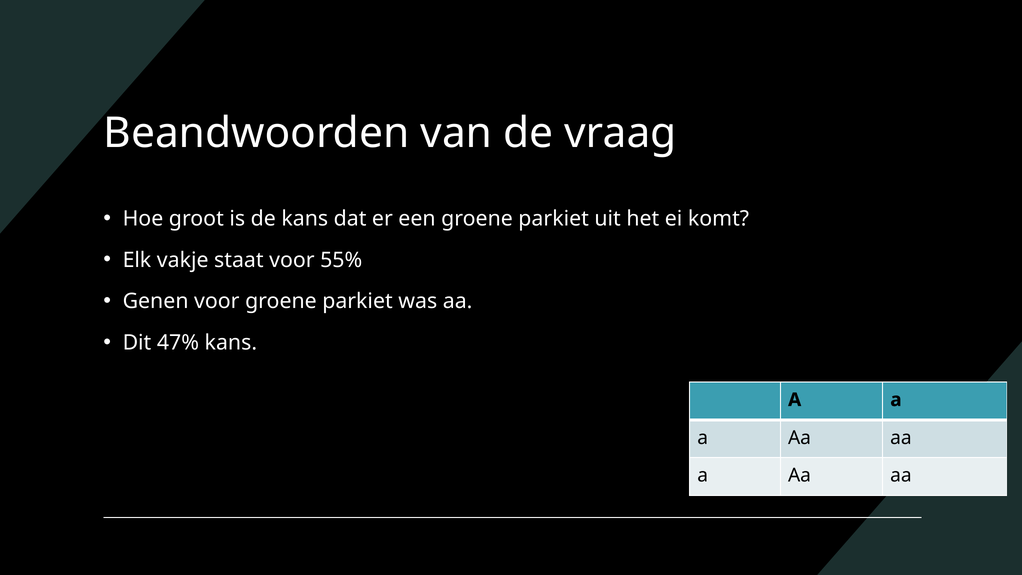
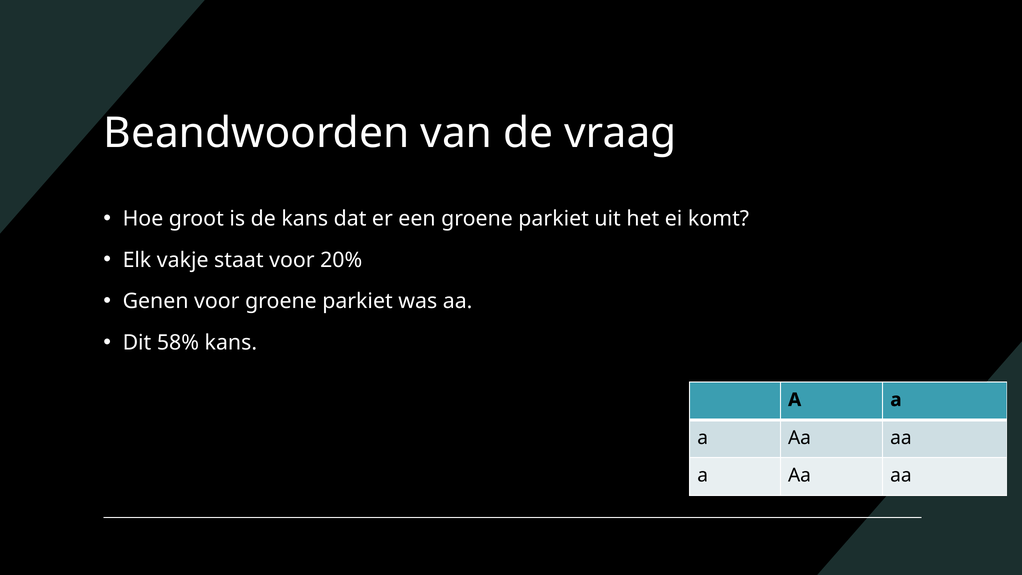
55%: 55% -> 20%
47%: 47% -> 58%
